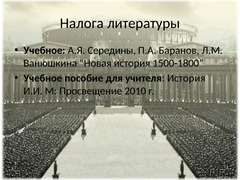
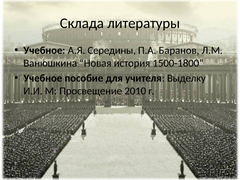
Налога: Налога -> Склада
учителя История: История -> Выделку
